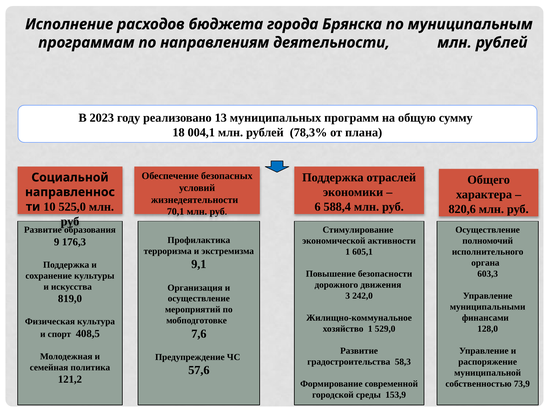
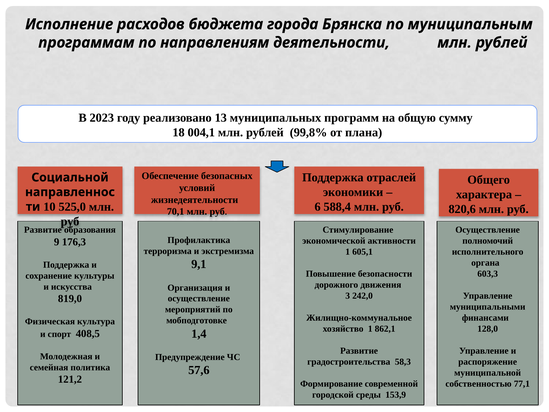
78,3%: 78,3% -> 99,8%
529,0: 529,0 -> 862,1
7,6: 7,6 -> 1,4
73,9: 73,9 -> 77,1
